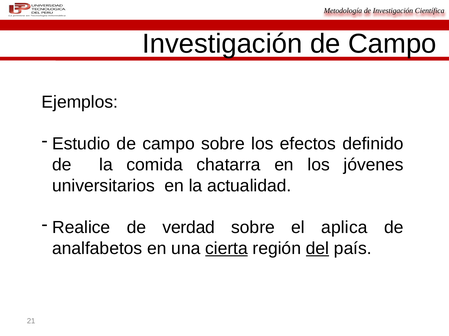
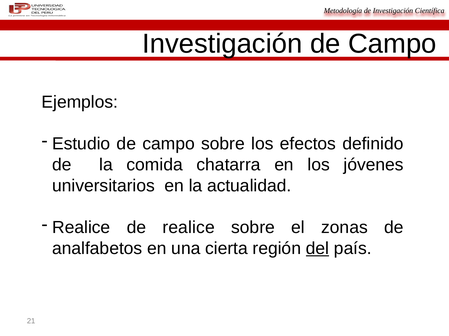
de verdad: verdad -> realice
aplica: aplica -> zonas
cierta underline: present -> none
